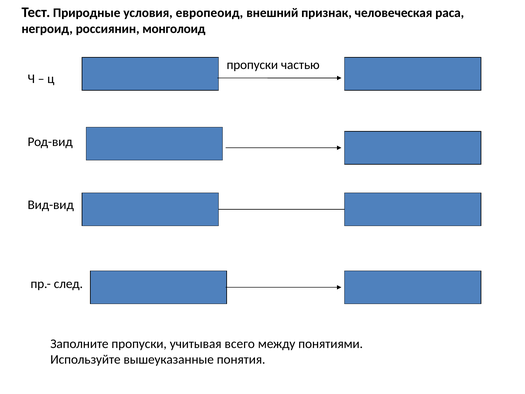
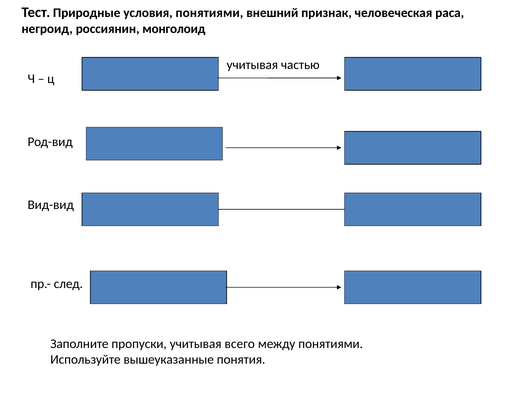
условия европеоид: европеоид -> понятиями
пропуски at (252, 65): пропуски -> учитывая
